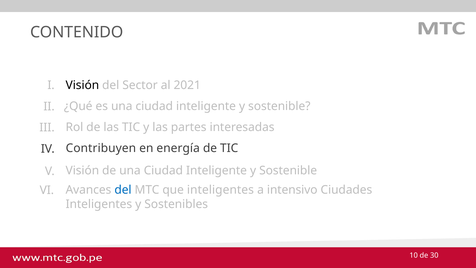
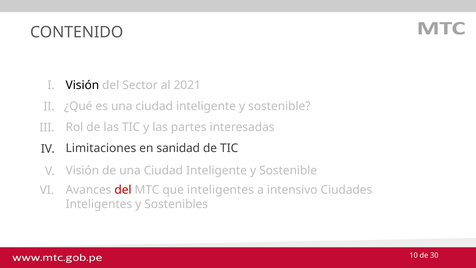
Contribuyen: Contribuyen -> Limitaciones
energía: energía -> sanidad
del at (123, 190) colour: blue -> red
